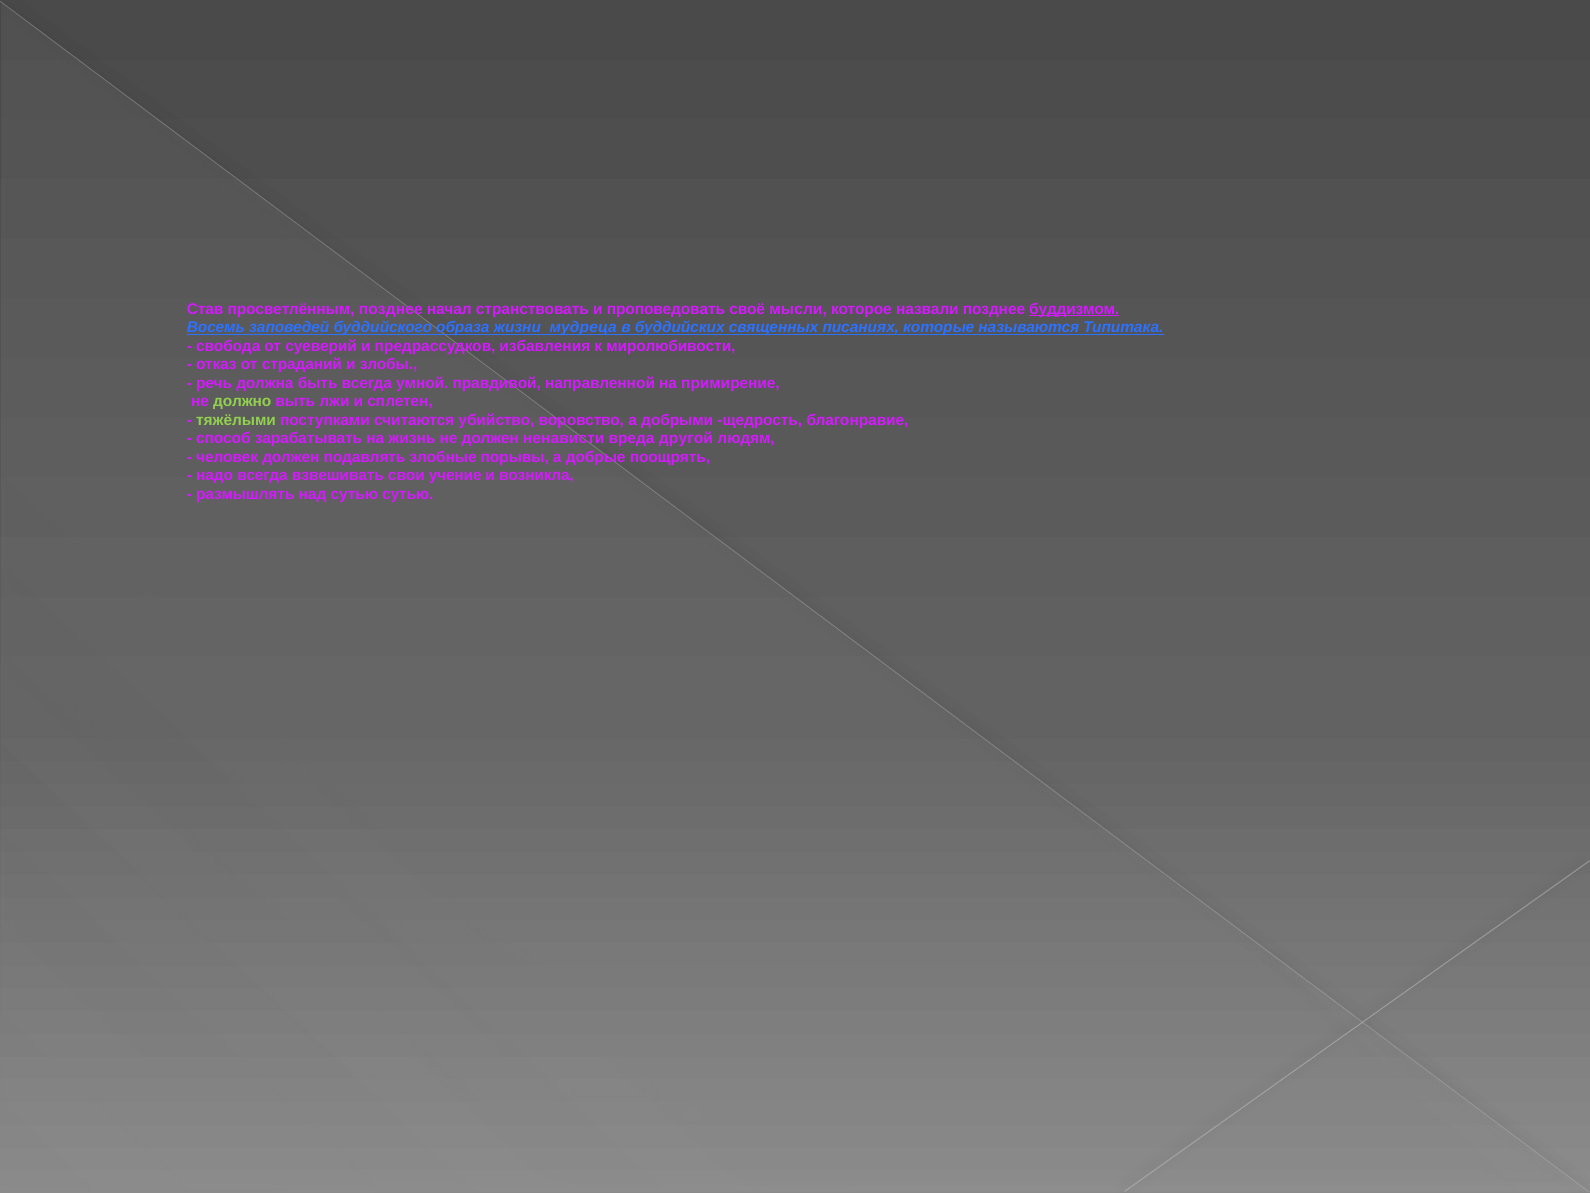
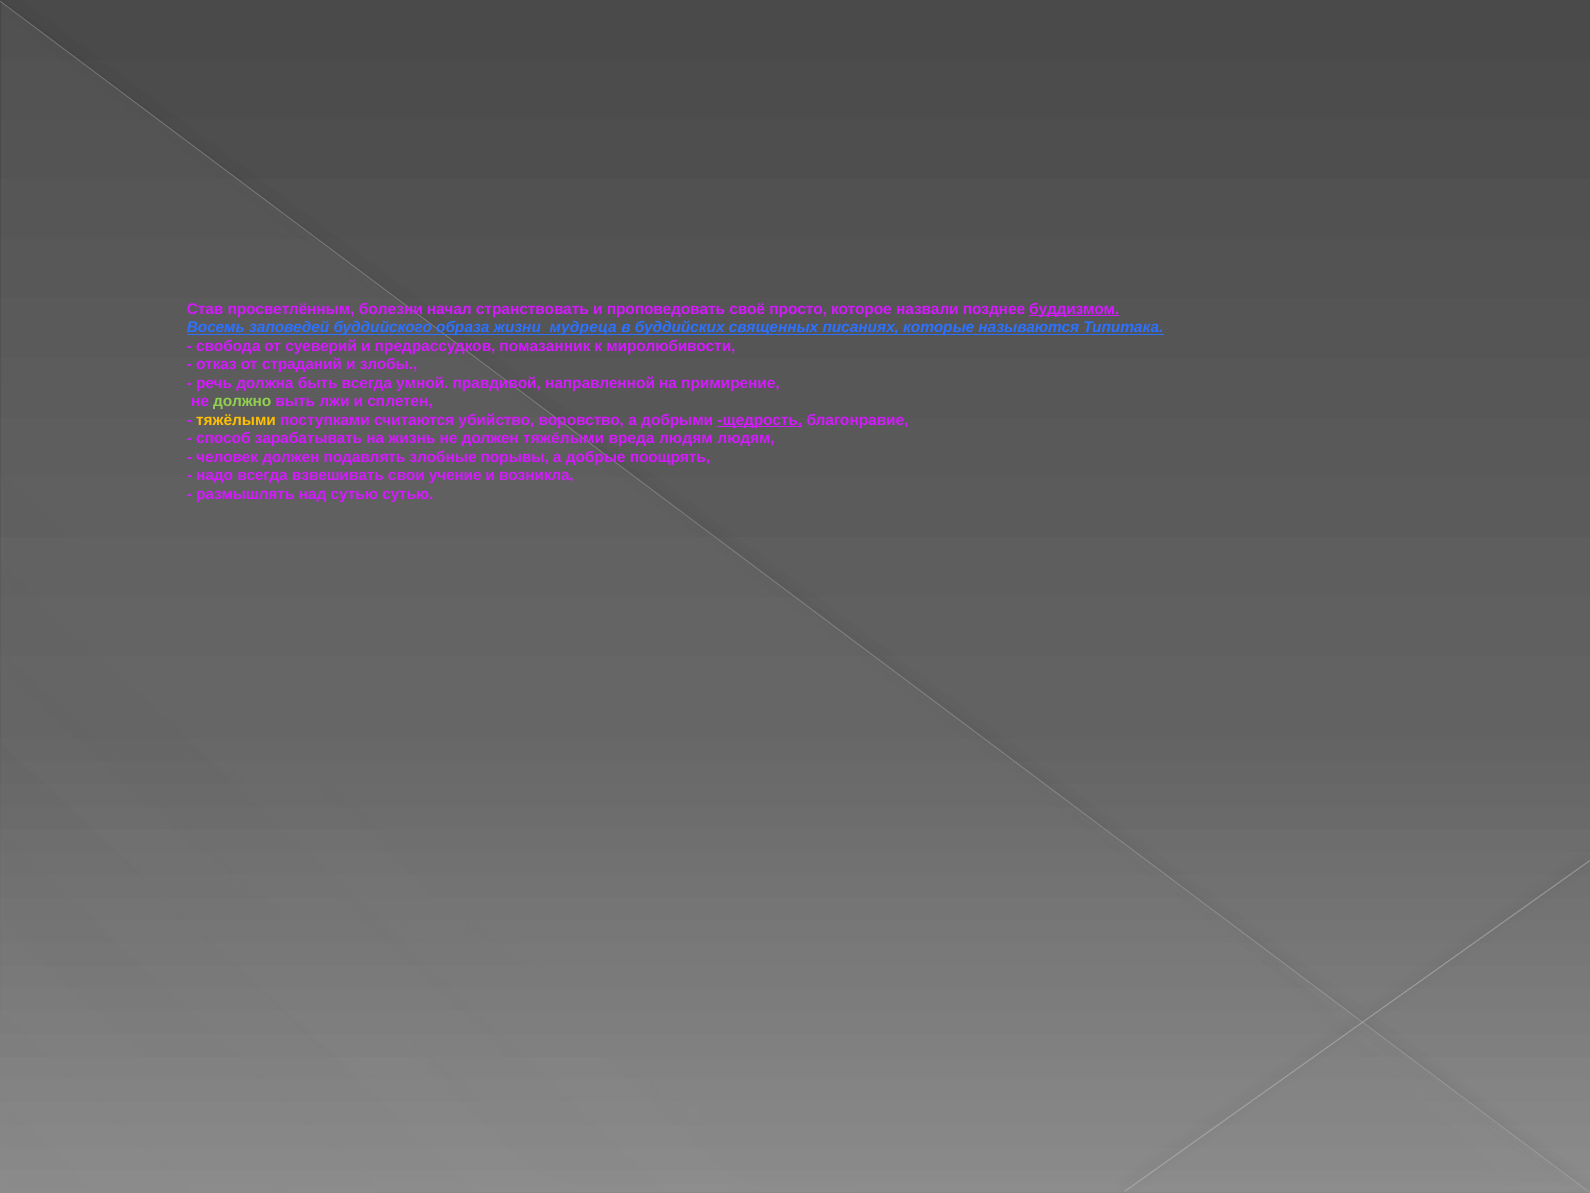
просветлённым позднее: позднее -> болезни
мысли: мысли -> просто
избавления: избавления -> помазанник
тяжёлыми at (236, 420) colour: light green -> yellow
щедрость underline: none -> present
должен ненависти: ненависти -> тяжёлыми
вреда другой: другой -> людям
